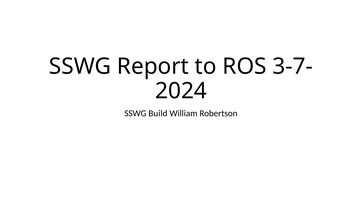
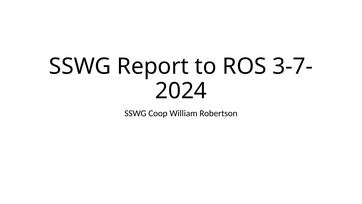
Build: Build -> Coop
